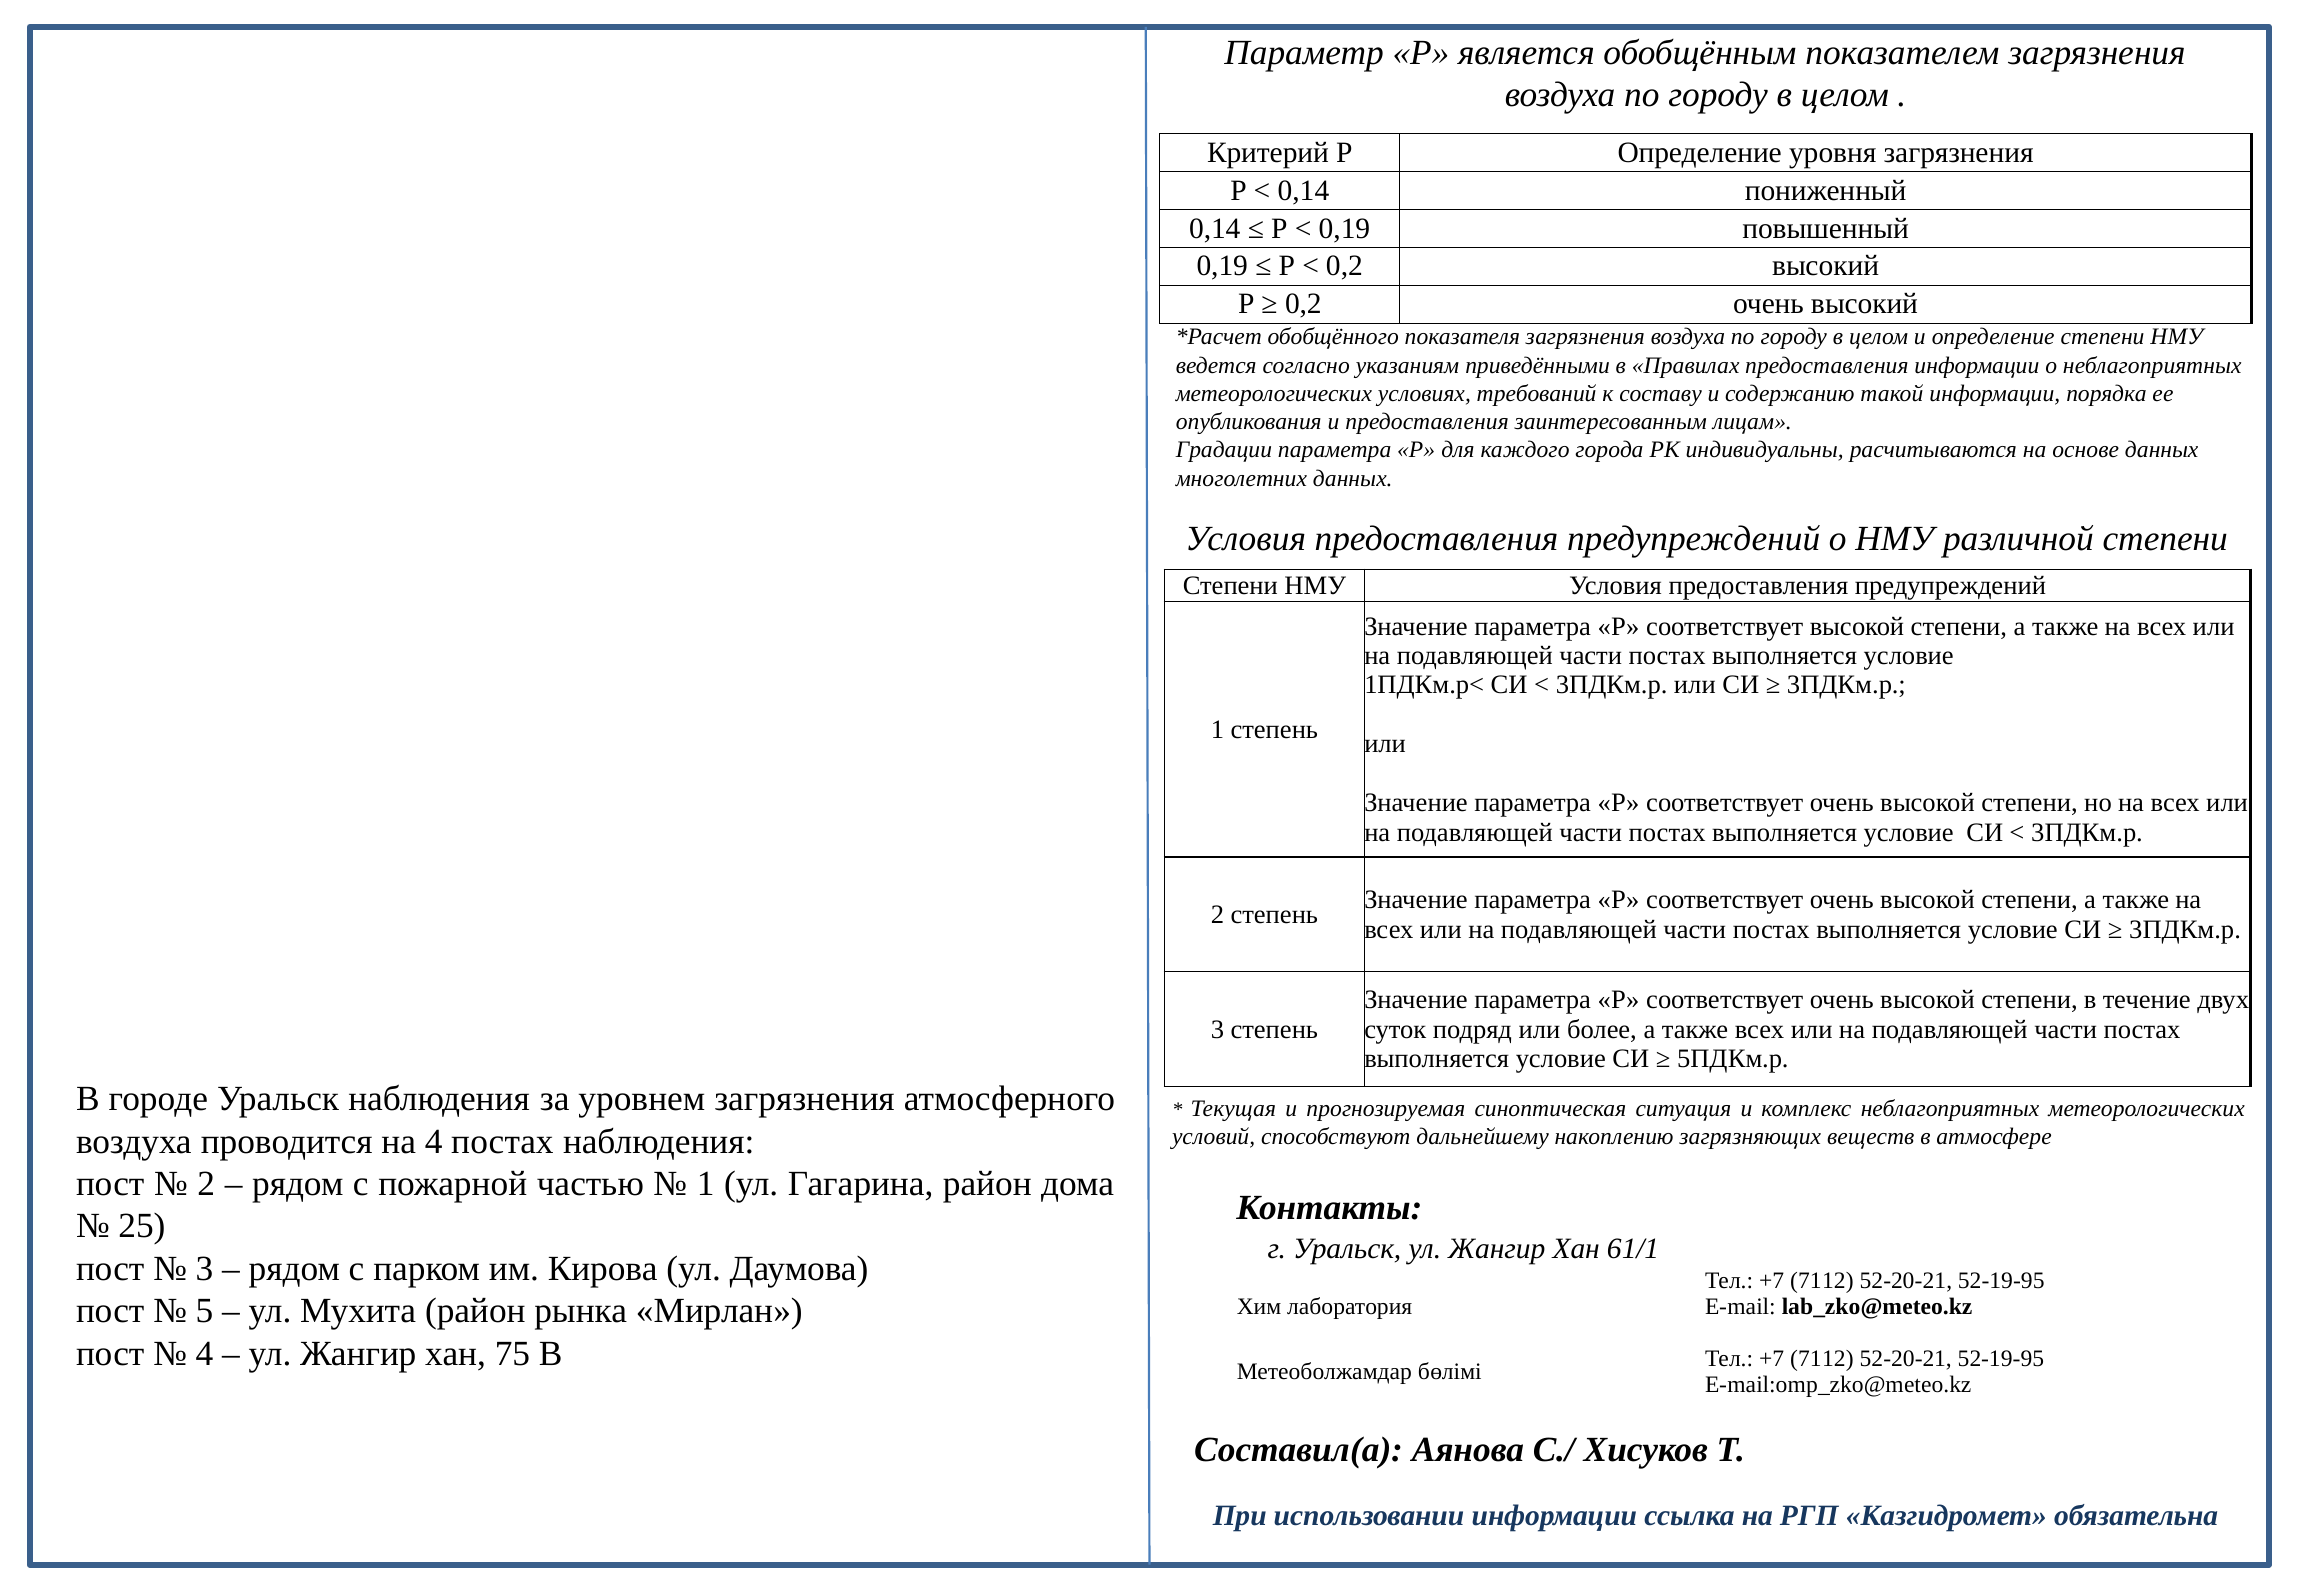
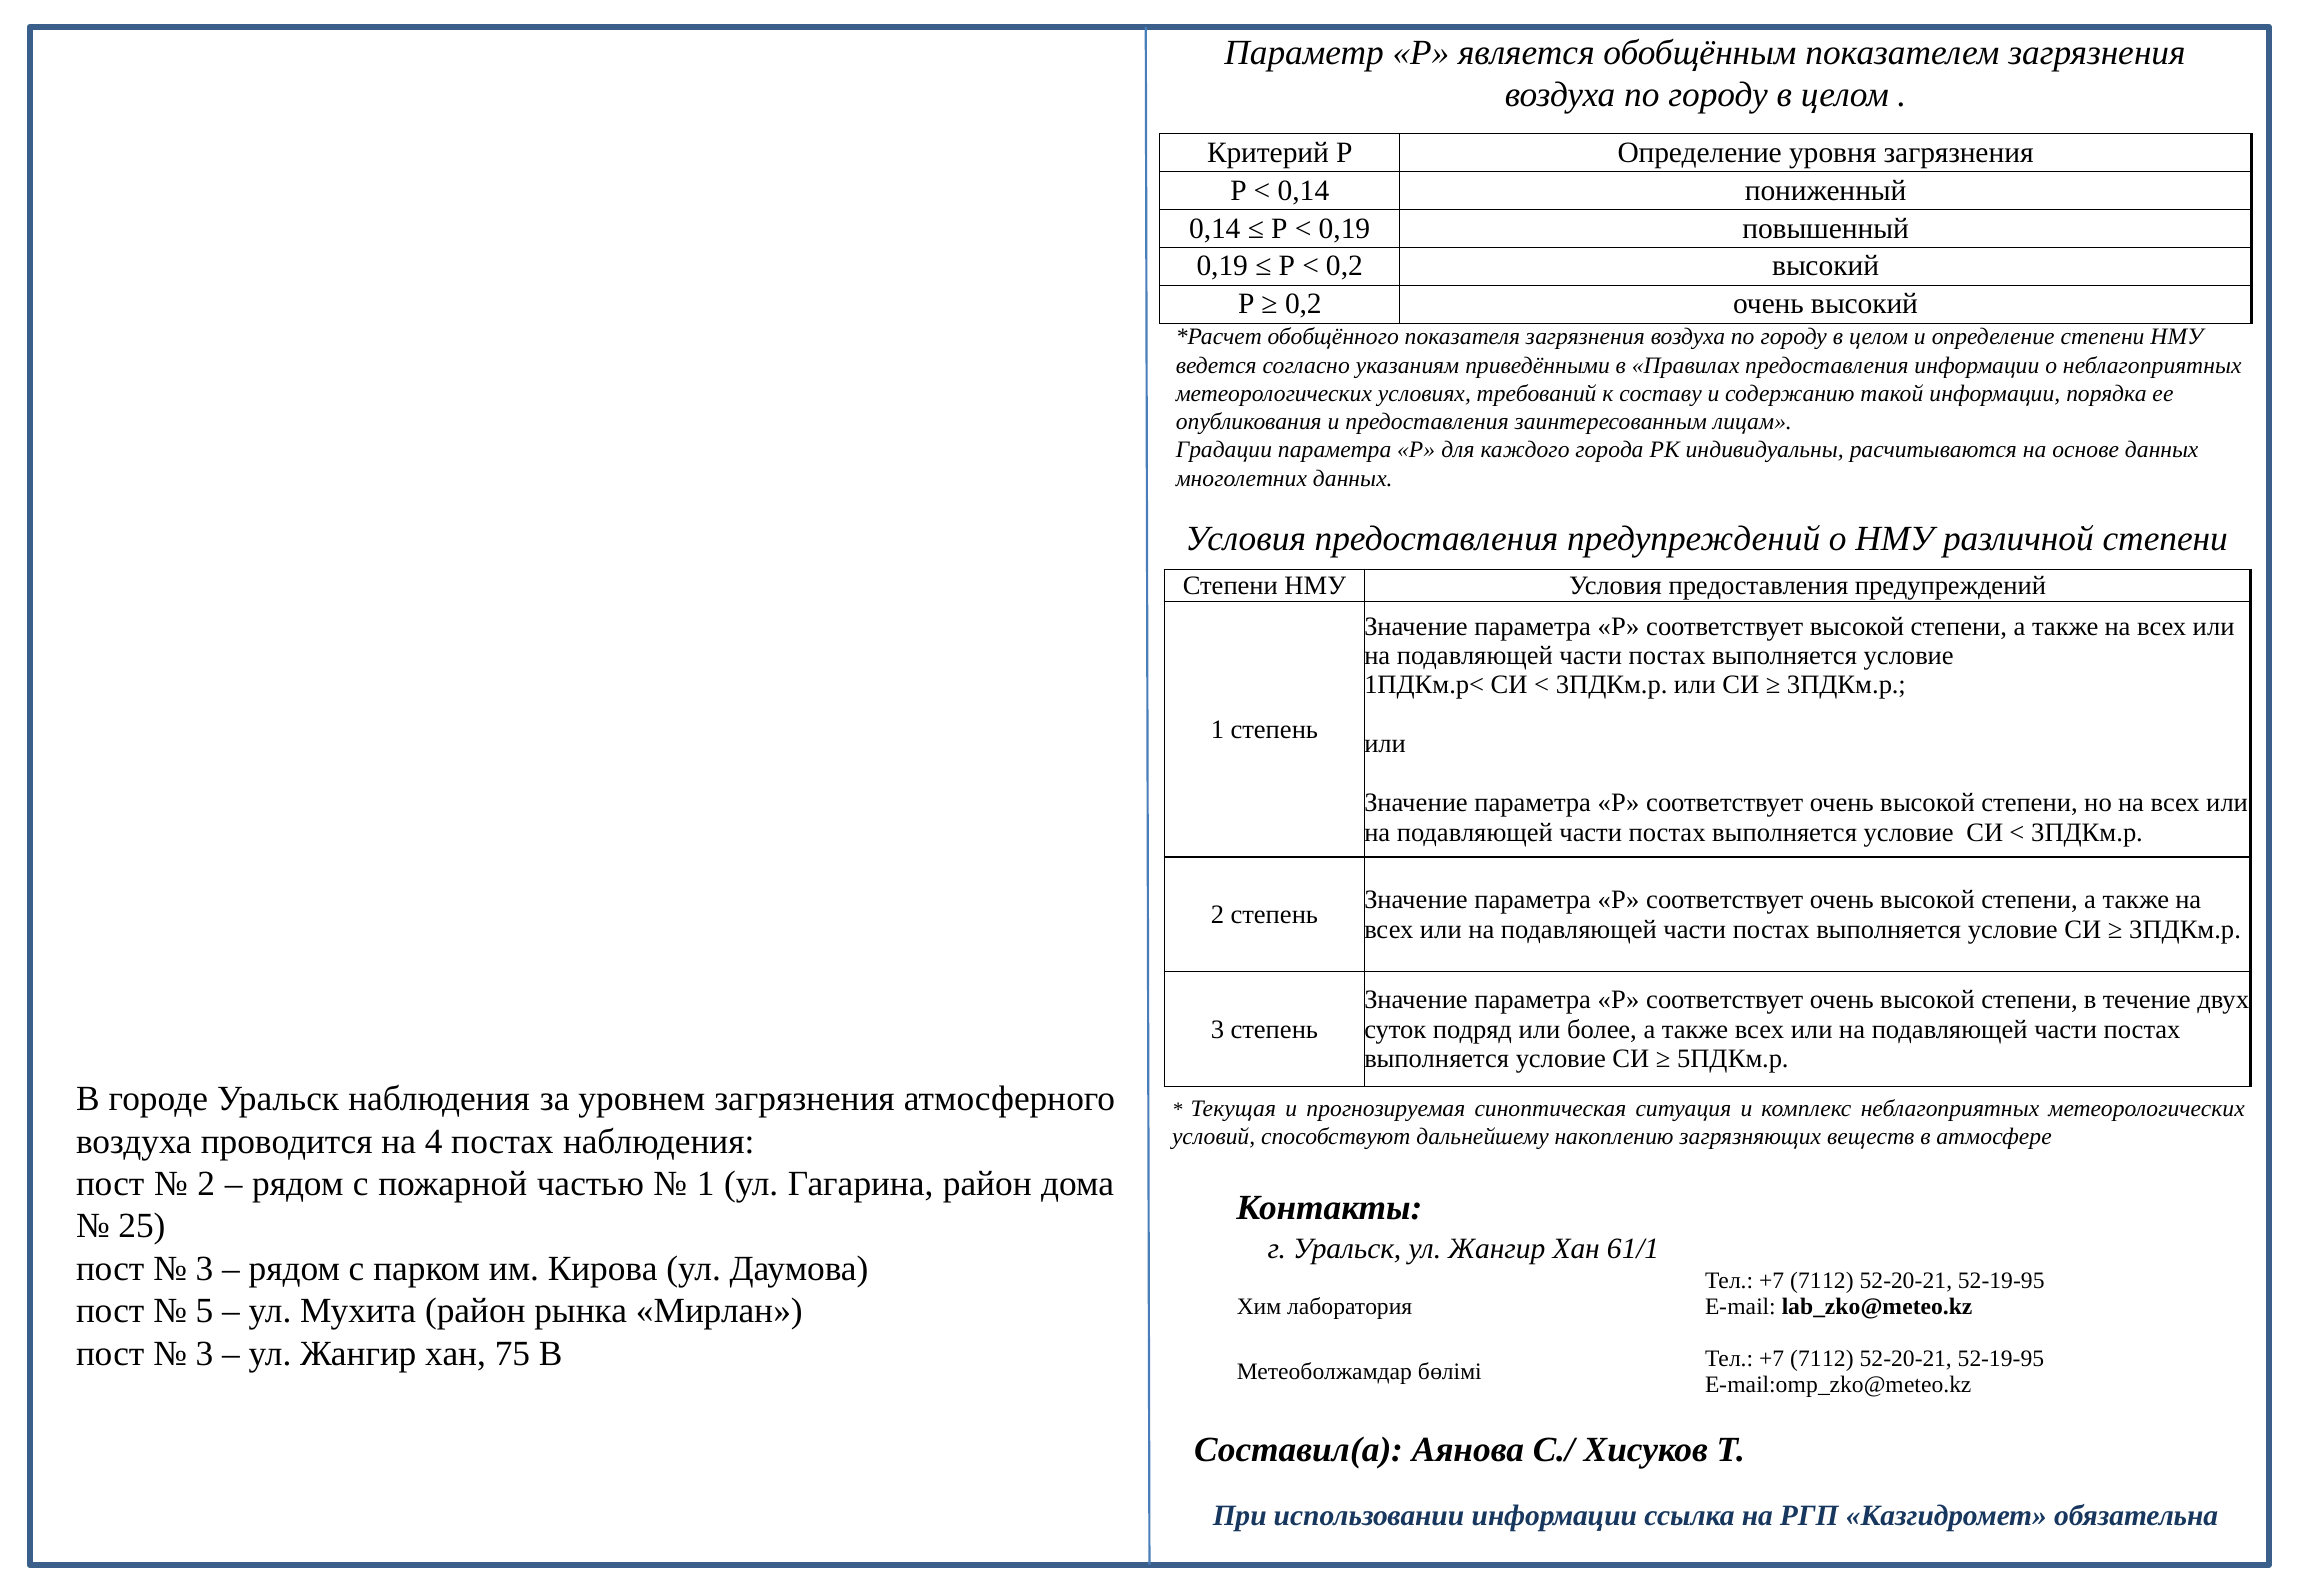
4 at (205, 1353): 4 -> 3
